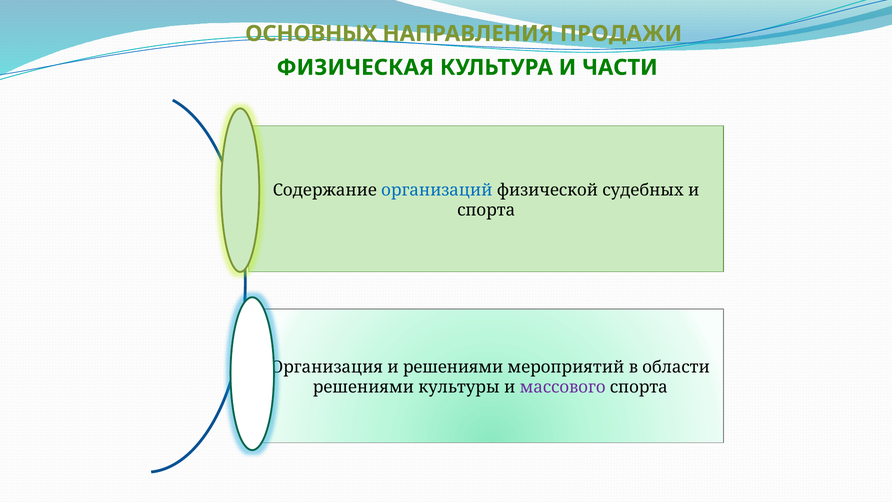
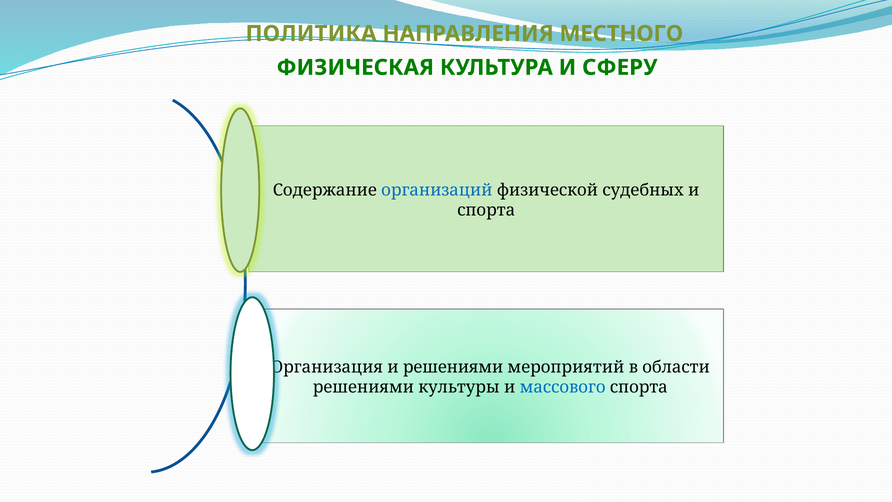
ОСНОВНЫХ: ОСНОВНЫХ -> ПОЛИТИКА
ПРОДАЖИ: ПРОДАЖИ -> МЕСТНОГО
ЧАСТИ: ЧАСТИ -> СФЕРУ
массового colour: purple -> blue
